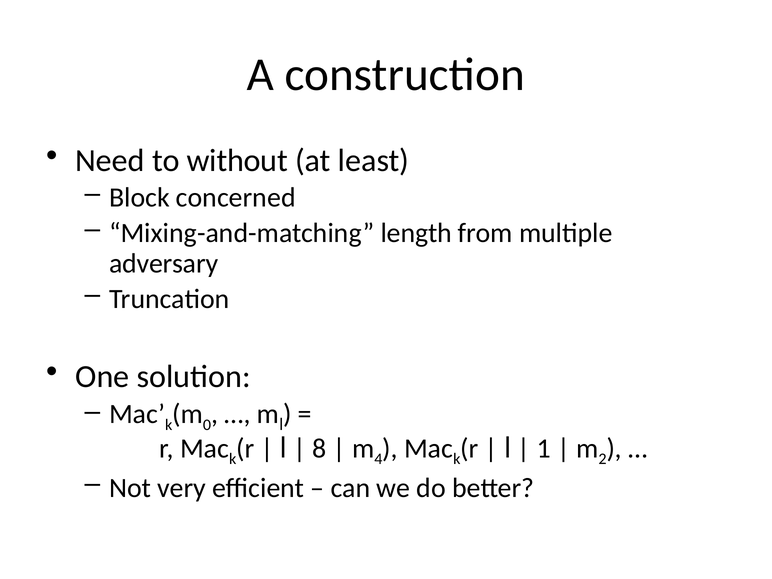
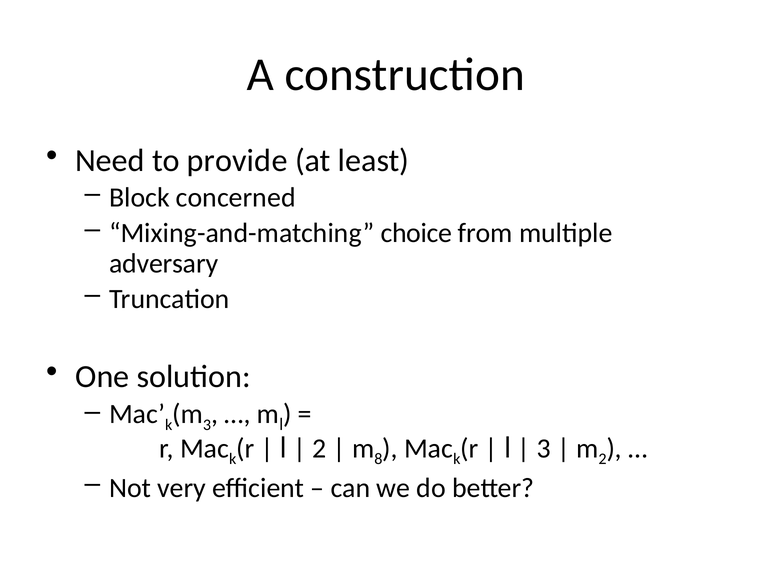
without: without -> provide
length: length -> choice
0 at (207, 425): 0 -> 3
8 at (320, 448): 8 -> 2
4: 4 -> 8
1 at (544, 448): 1 -> 3
